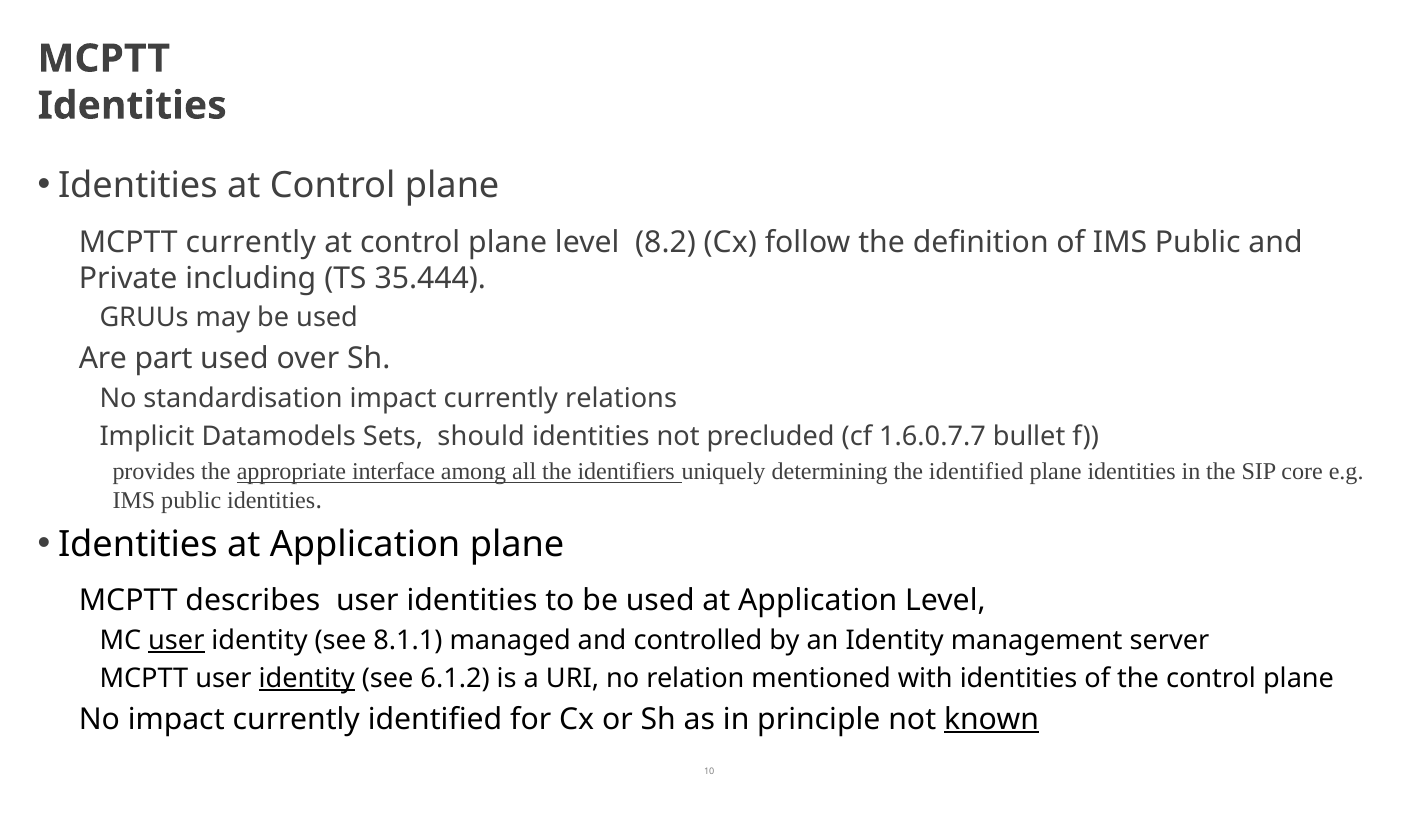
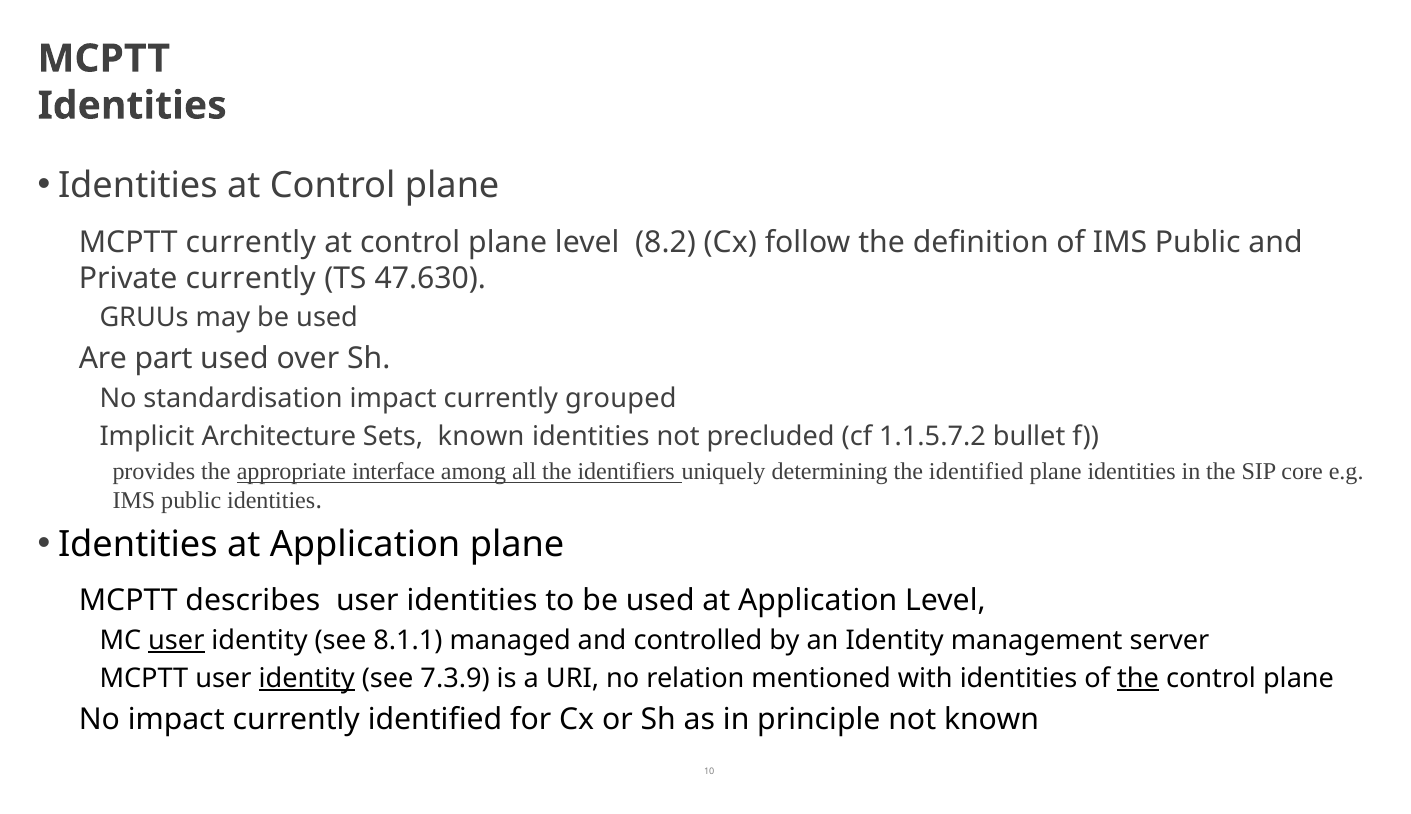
Private including: including -> currently
35.444: 35.444 -> 47.630
relations: relations -> grouped
Datamodels: Datamodels -> Architecture
Sets should: should -> known
1.6.0.7.7: 1.6.0.7.7 -> 1.1.5.7.2
6.1.2: 6.1.2 -> 7.3.9
the at (1138, 679) underline: none -> present
known at (992, 719) underline: present -> none
